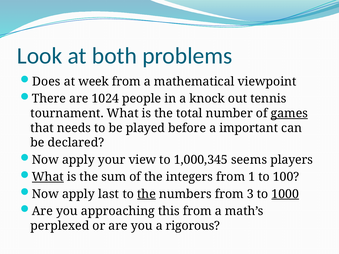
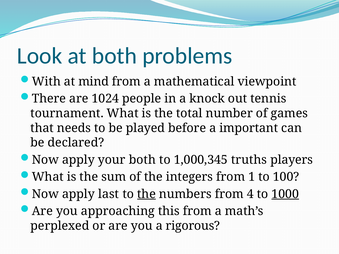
Does: Does -> With
week: week -> mind
games underline: present -> none
your view: view -> both
seems: seems -> truths
What at (48, 177) underline: present -> none
3: 3 -> 4
